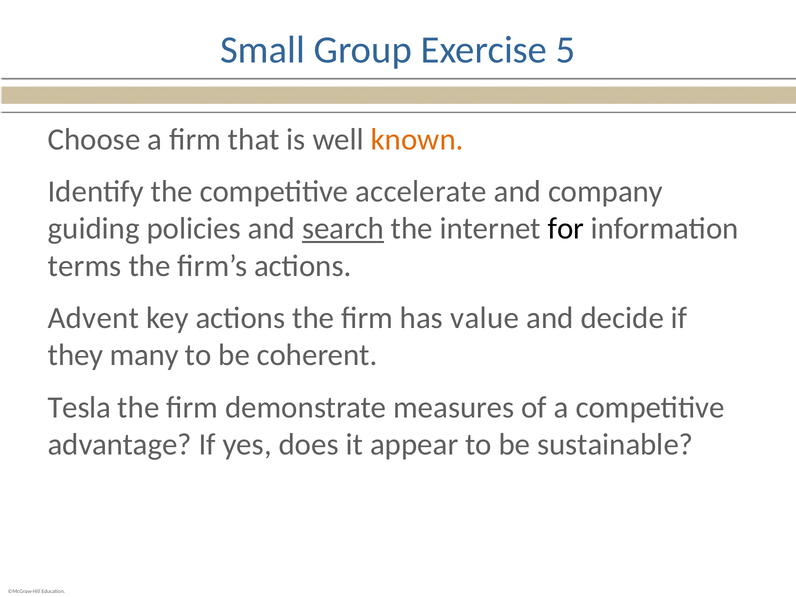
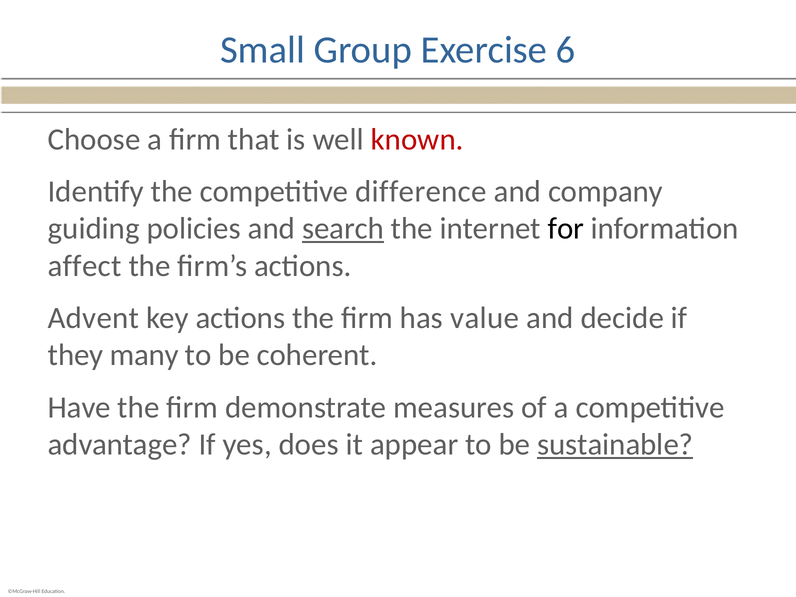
5: 5 -> 6
known colour: orange -> red
accelerate: accelerate -> difference
terms: terms -> affect
Tesla: Tesla -> Have
sustainable underline: none -> present
